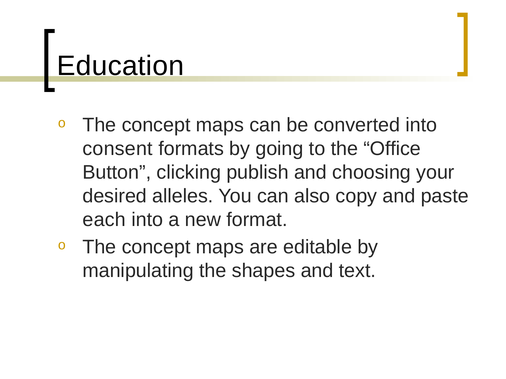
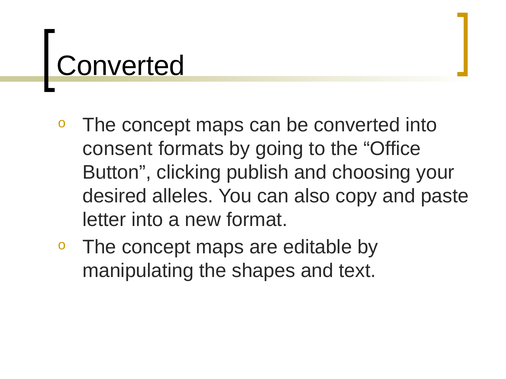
Education at (120, 66): Education -> Converted
each: each -> letter
